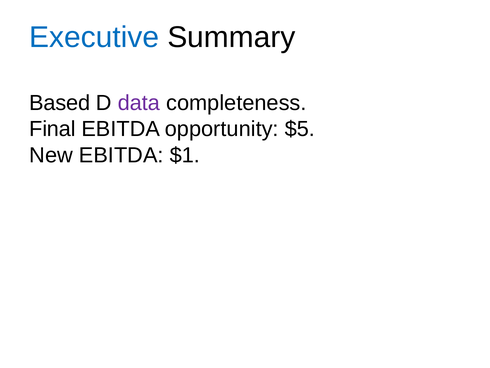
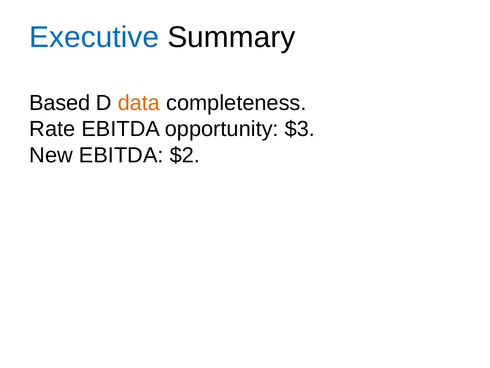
data colour: purple -> orange
Final: Final -> Rate
$5: $5 -> $3
$1: $1 -> $2
